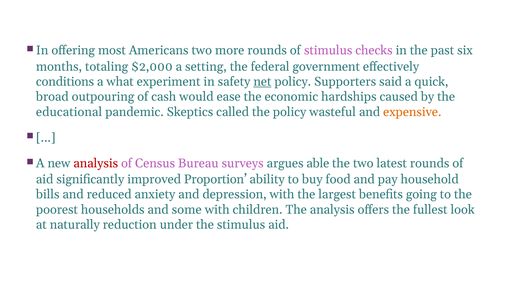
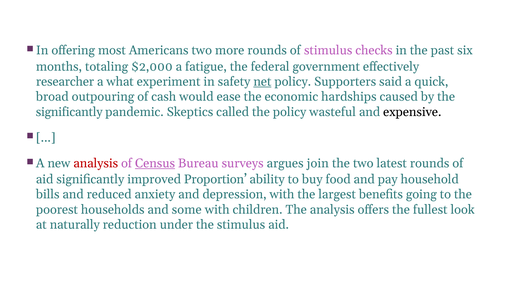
setting: setting -> fatigue
conditions: conditions -> researcher
educational at (69, 112): educational -> significantly
expensive colour: orange -> black
Census underline: none -> present
able: able -> join
